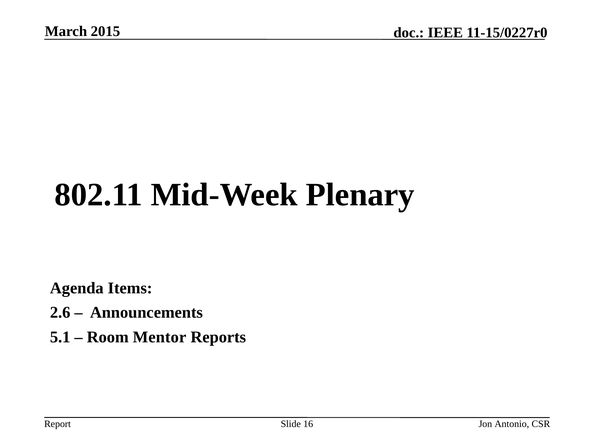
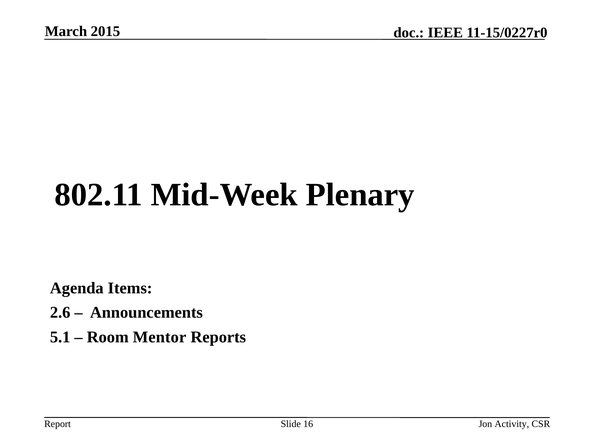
Antonio: Antonio -> Activity
